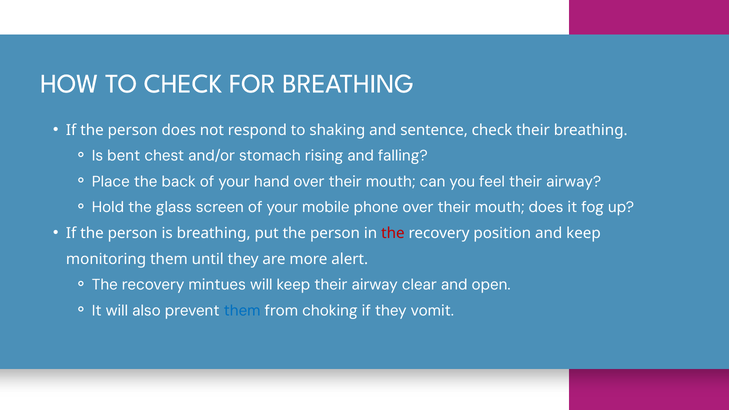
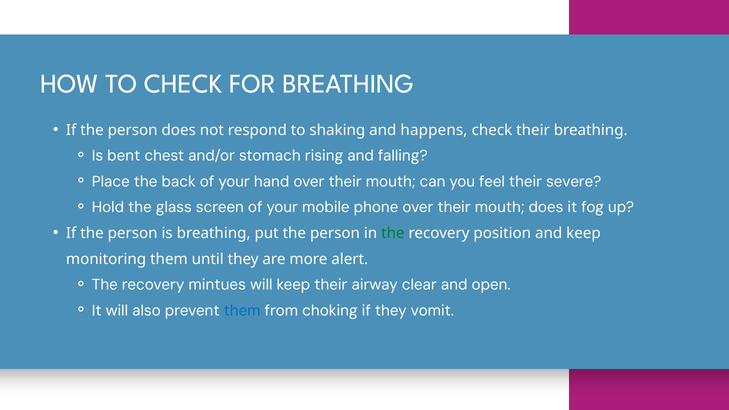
sentence: sentence -> happens
feel their airway: airway -> severe
the at (393, 233) colour: red -> green
